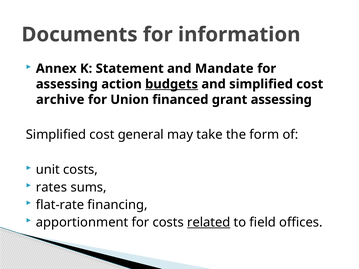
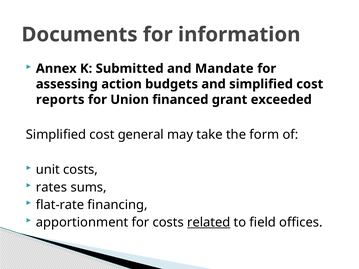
Statement: Statement -> Submitted
budgets underline: present -> none
archive: archive -> reports
grant assessing: assessing -> exceeded
